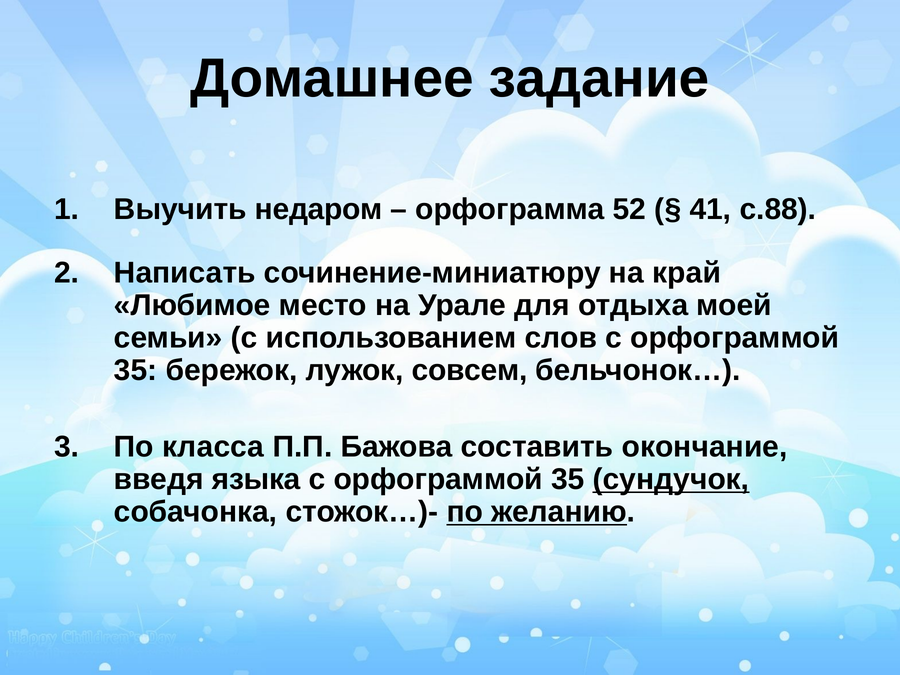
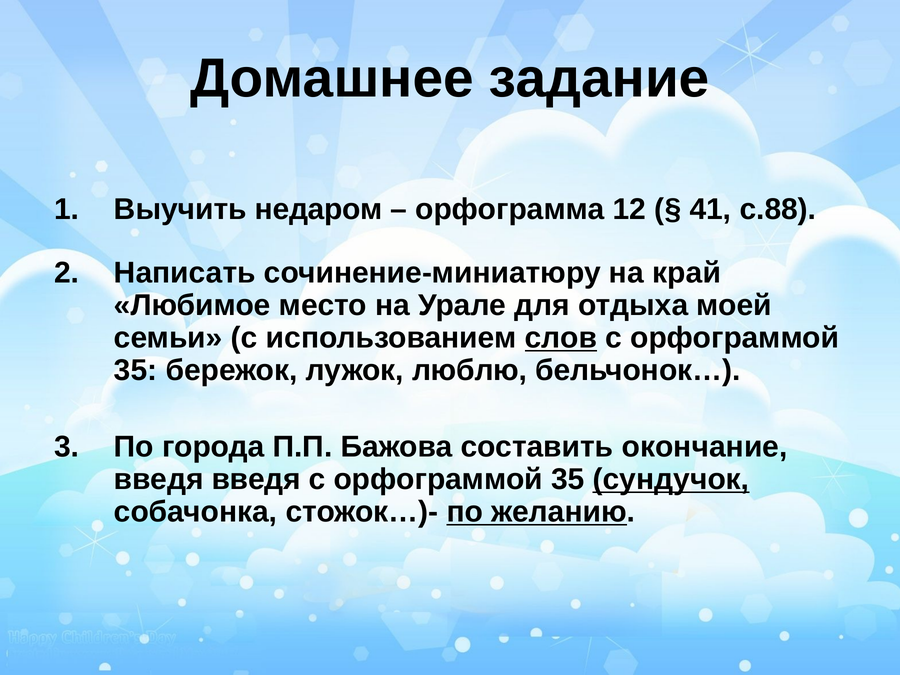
52: 52 -> 12
слов underline: none -> present
совсем: совсем -> люблю
класса: класса -> города
введя языка: языка -> введя
